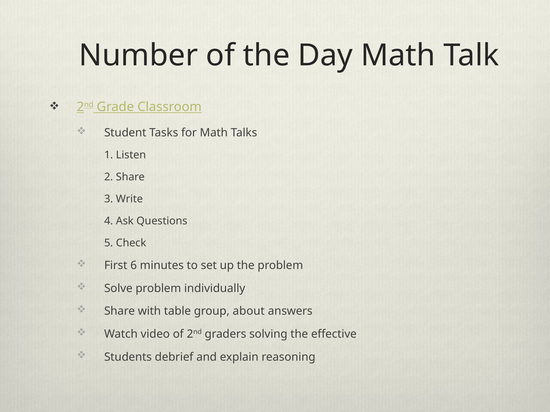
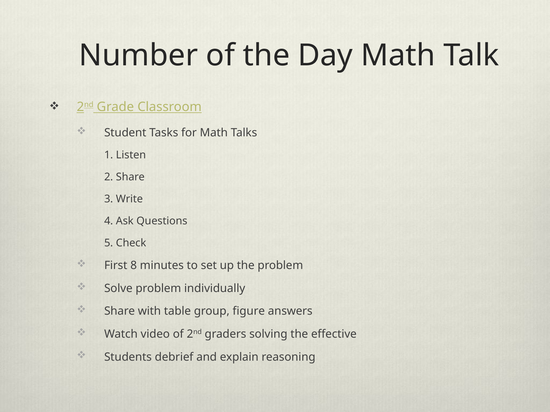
6: 6 -> 8
about: about -> figure
